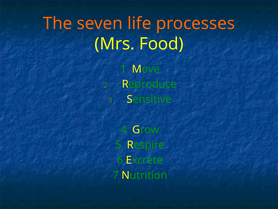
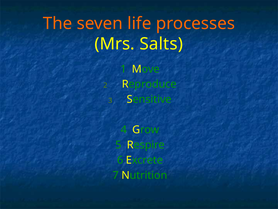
Food: Food -> Salts
